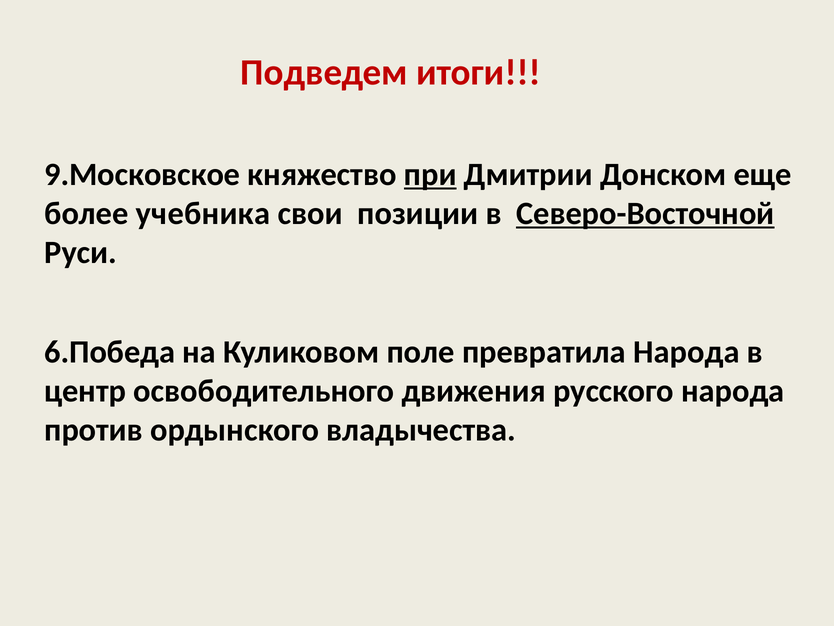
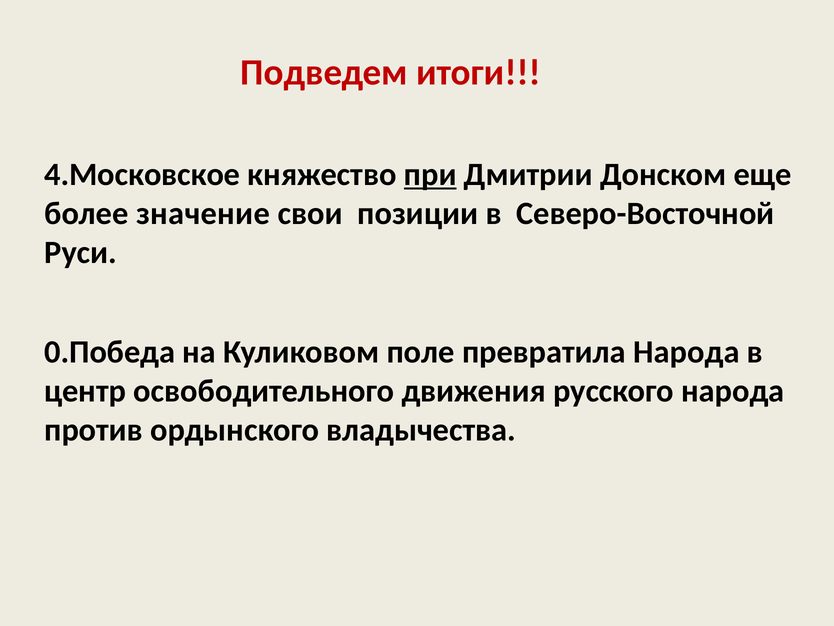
9.Московское: 9.Московское -> 4.Московское
учебника: учебника -> значение
Северо-Восточной underline: present -> none
6.Победа: 6.Победа -> 0.Победа
